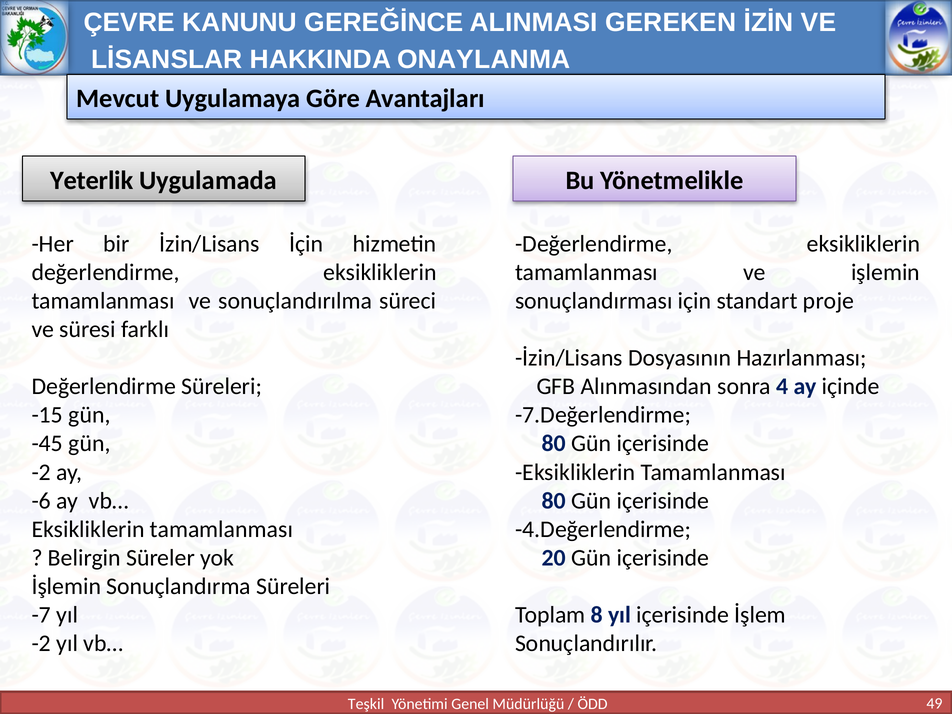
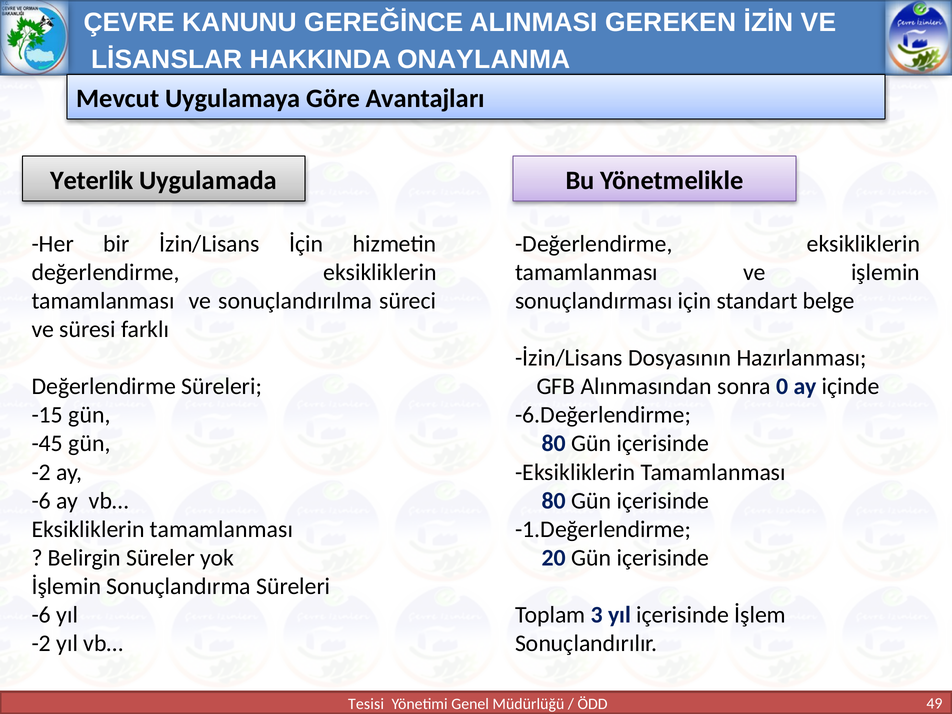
proje: proje -> belge
4: 4 -> 0
-7.Değerlendirme: -7.Değerlendirme -> -6.Değerlendirme
-4.Değerlendirme: -4.Değerlendirme -> -1.Değerlendirme
-7 at (41, 615): -7 -> -6
8: 8 -> 3
Teşkil: Teşkil -> Tesisi
